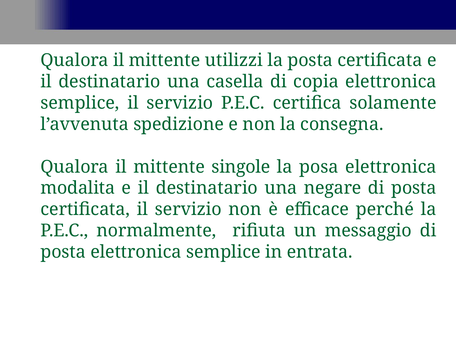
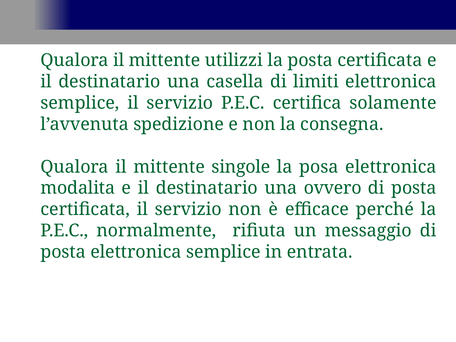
copia: copia -> limiti
negare: negare -> ovvero
